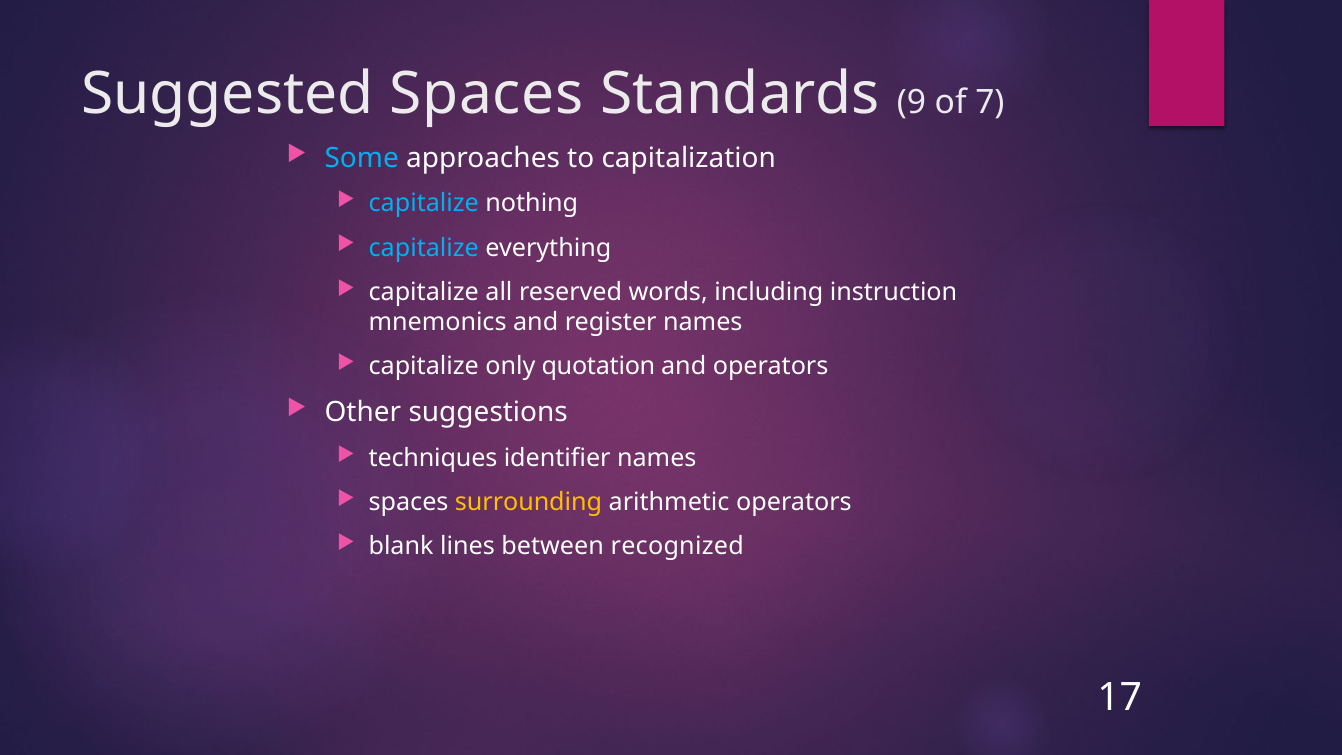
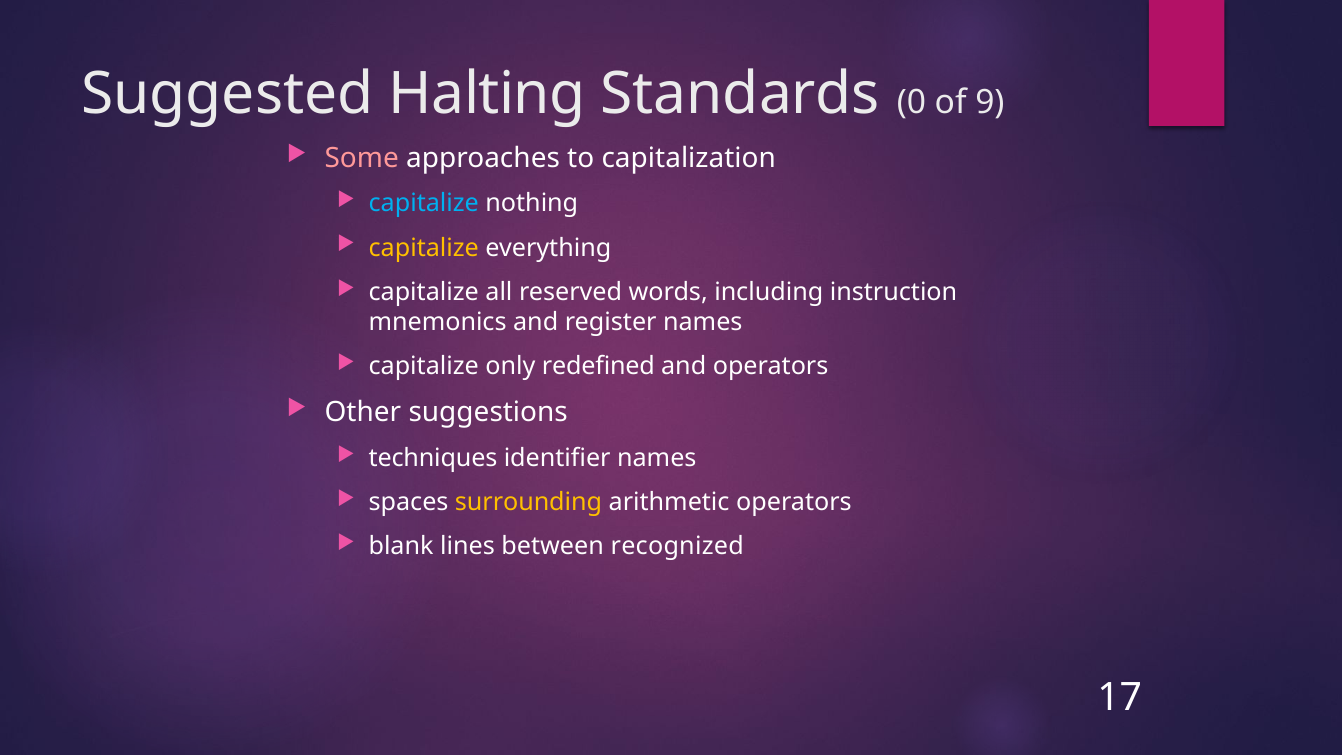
Suggested Spaces: Spaces -> Halting
9: 9 -> 0
7: 7 -> 9
Some colour: light blue -> pink
capitalize at (424, 248) colour: light blue -> yellow
quotation: quotation -> redefined
